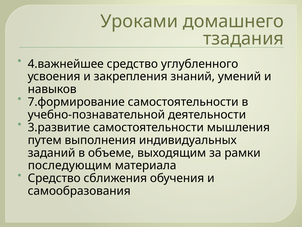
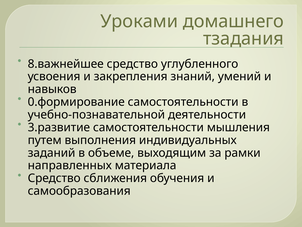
4.важнейшее: 4.важнейшее -> 8.важнейшее
7.формирование: 7.формирование -> 0.формирование
последующим: последующим -> направленных
